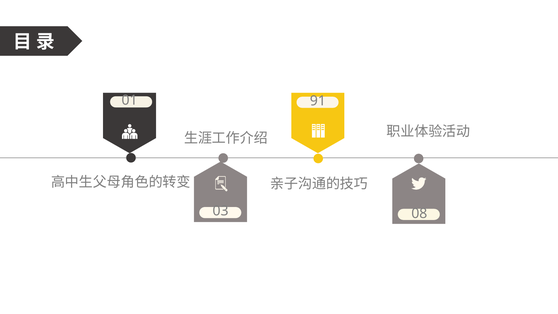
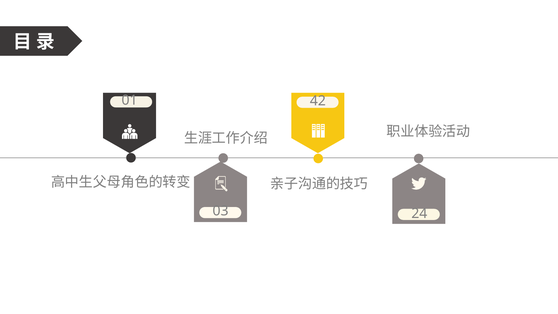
91: 91 -> 42
08: 08 -> 24
